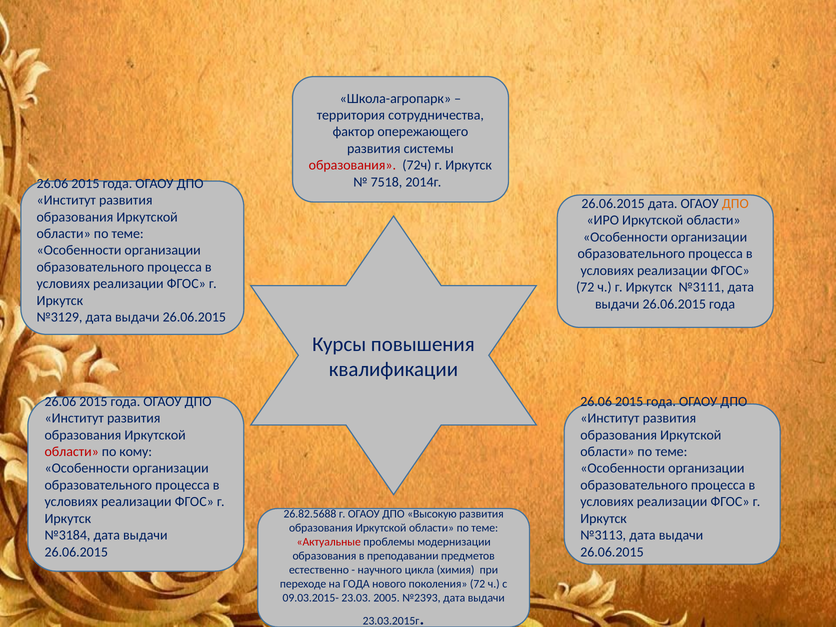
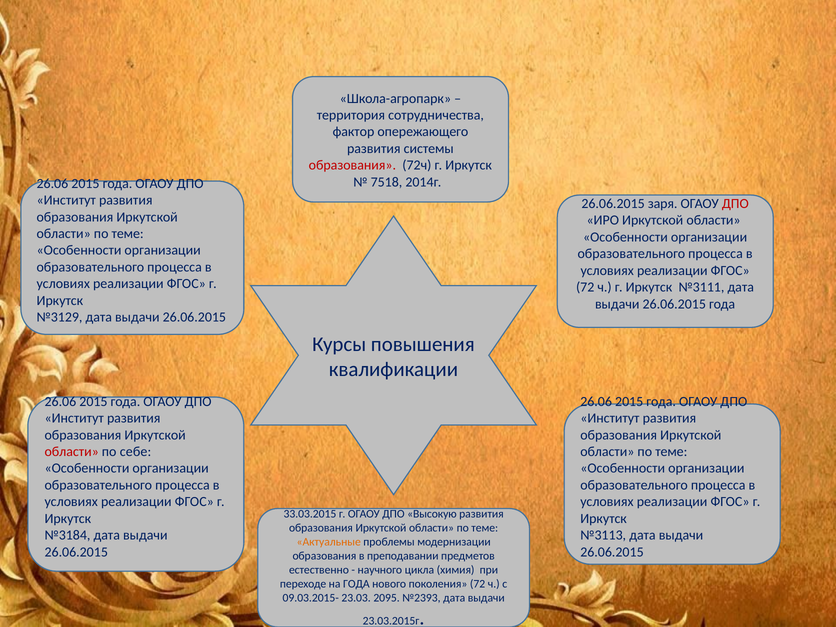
26.06.2015 дата: дата -> заря
ДПО at (735, 204) colour: orange -> red
кому: кому -> себе
26.82.5688: 26.82.5688 -> 33.03.2015
Актуальные colour: red -> orange
2005: 2005 -> 2095
